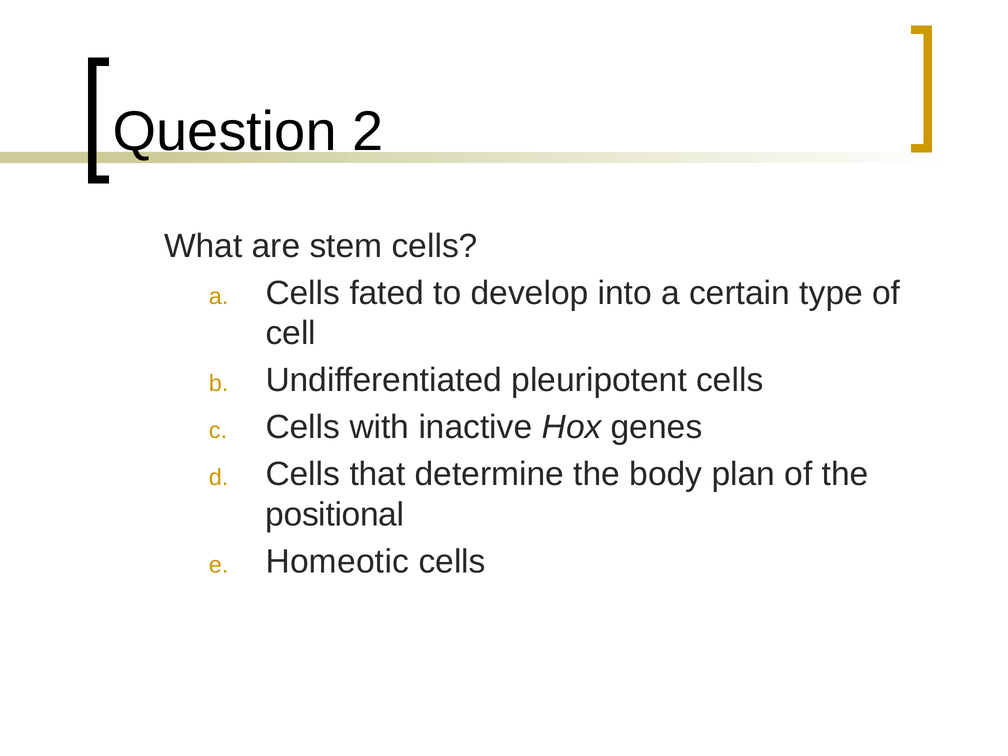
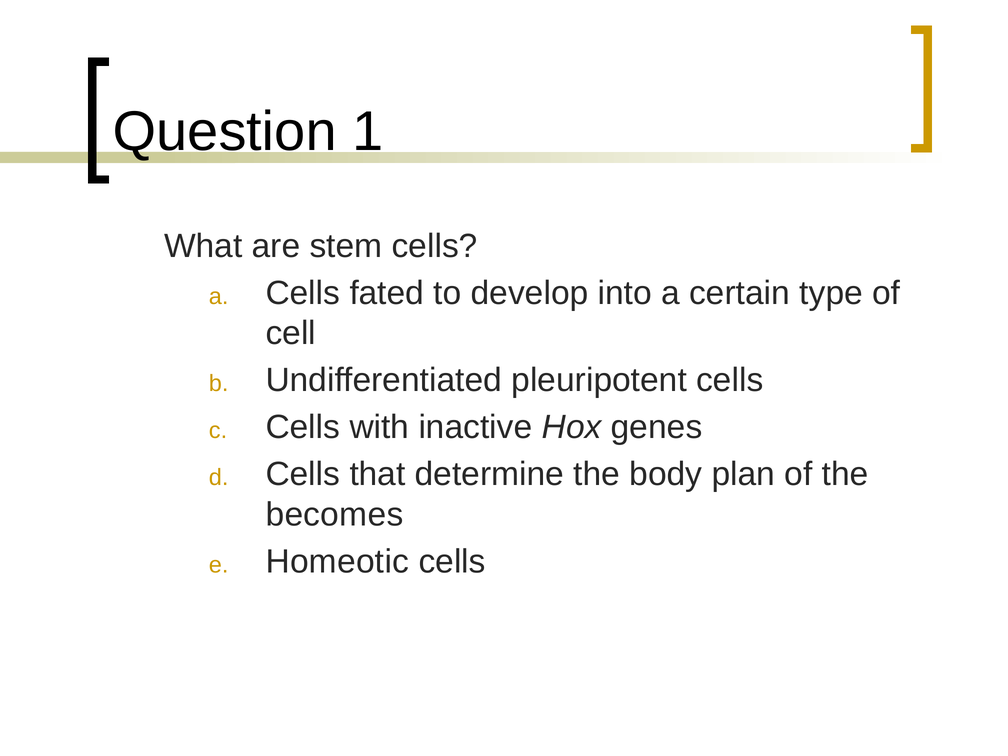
2: 2 -> 1
positional: positional -> becomes
